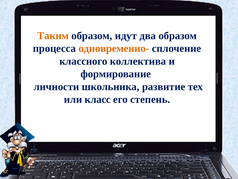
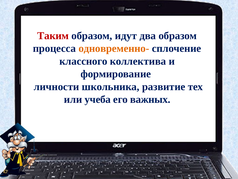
Таким colour: orange -> red
класс: класс -> учеба
степень: степень -> важных
